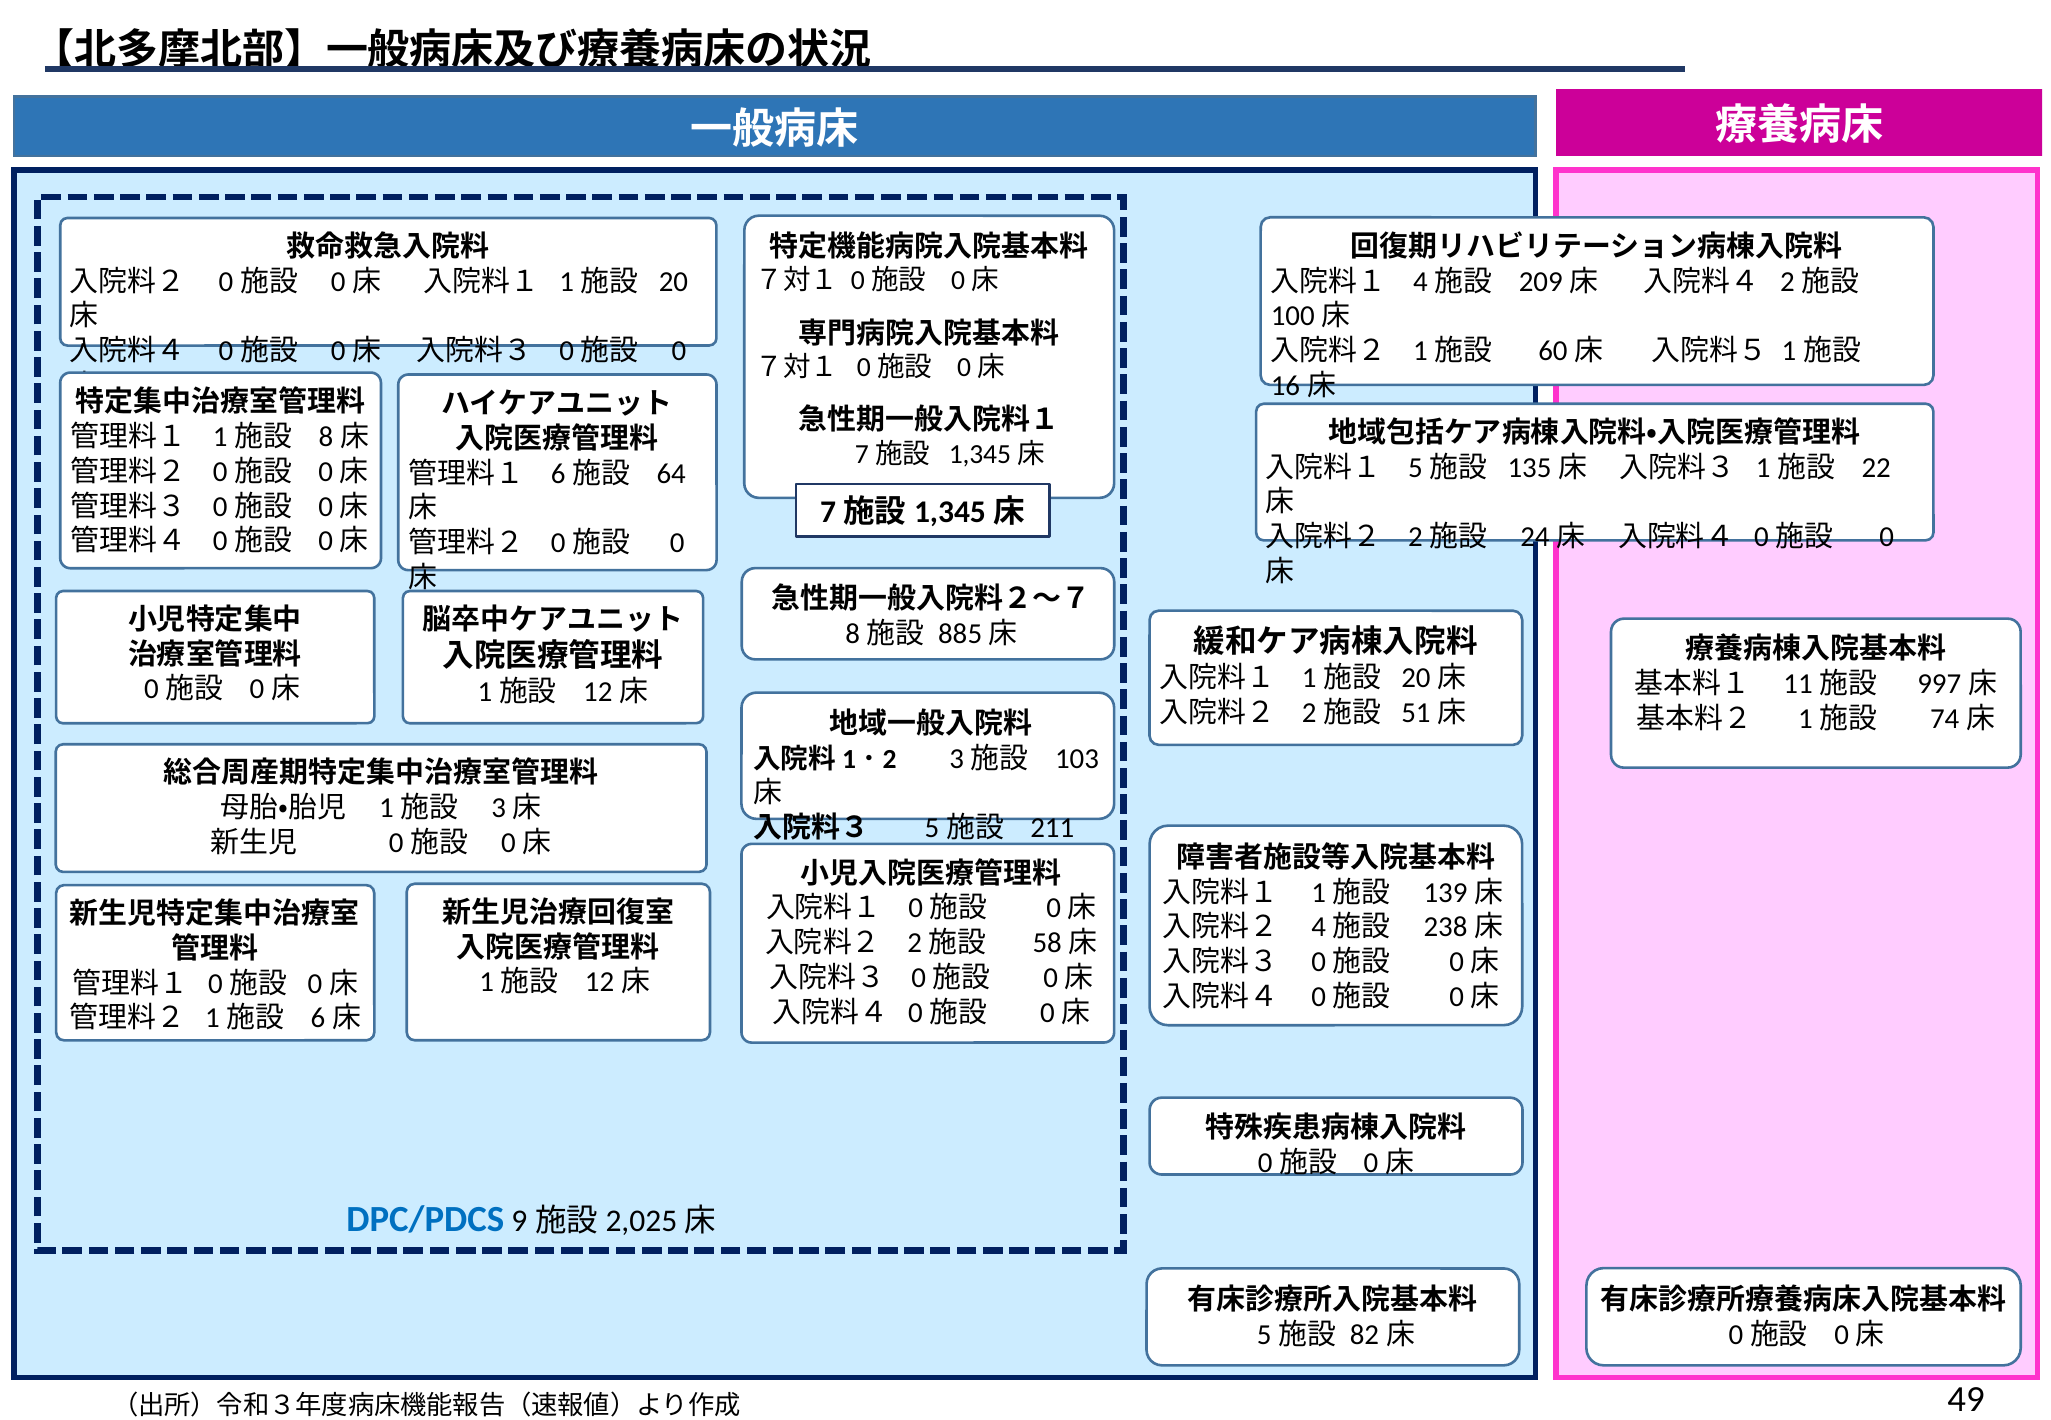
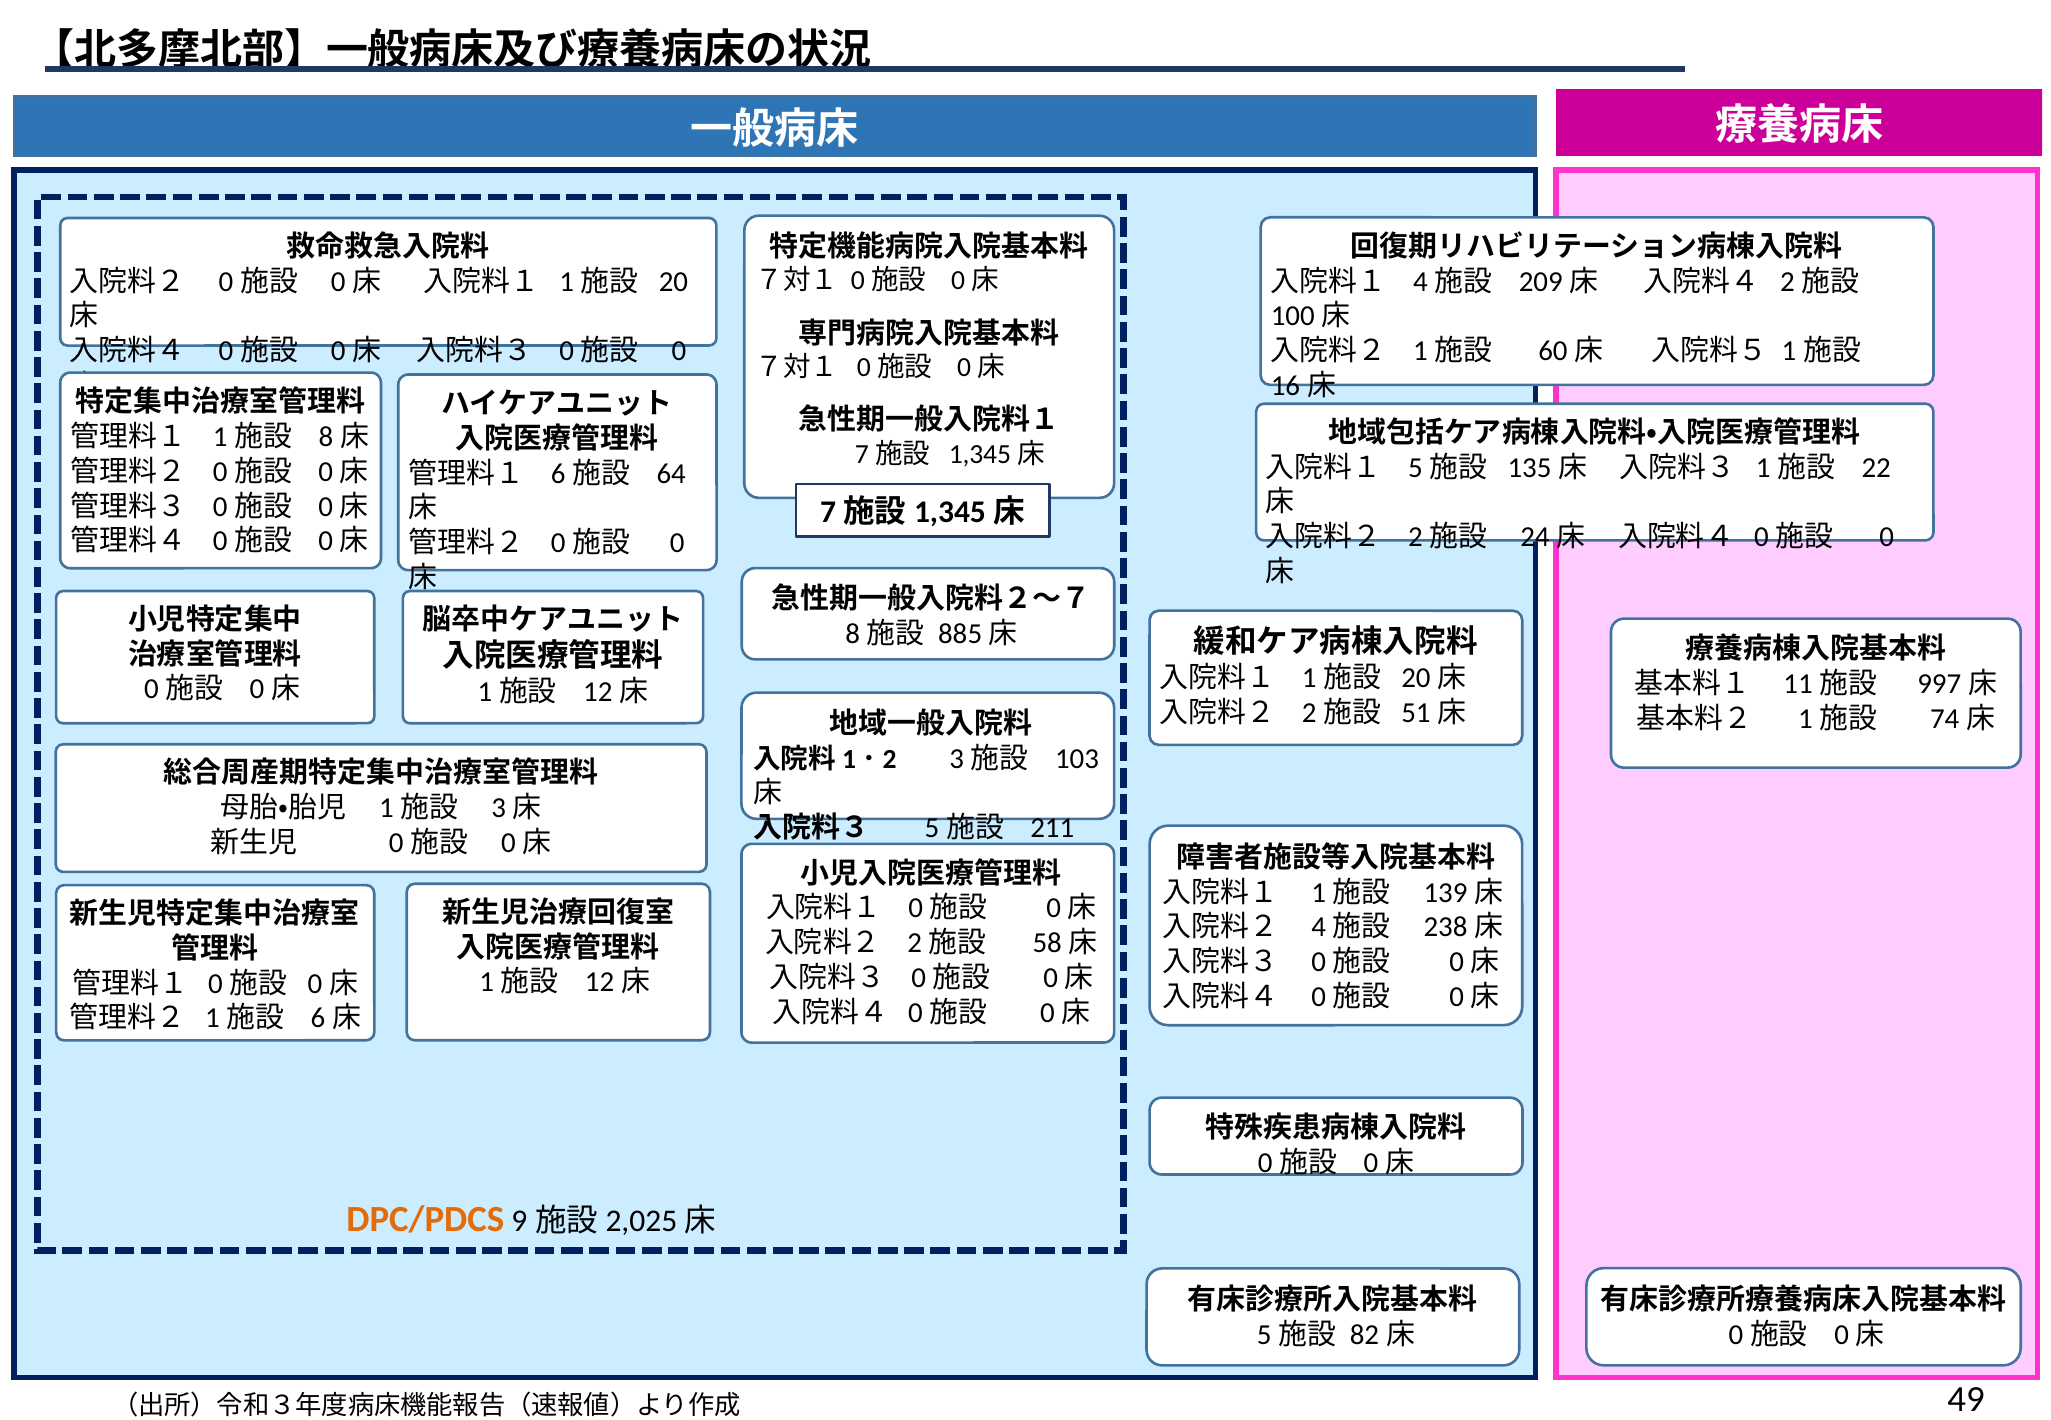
DPC/PDCS colour: blue -> orange
